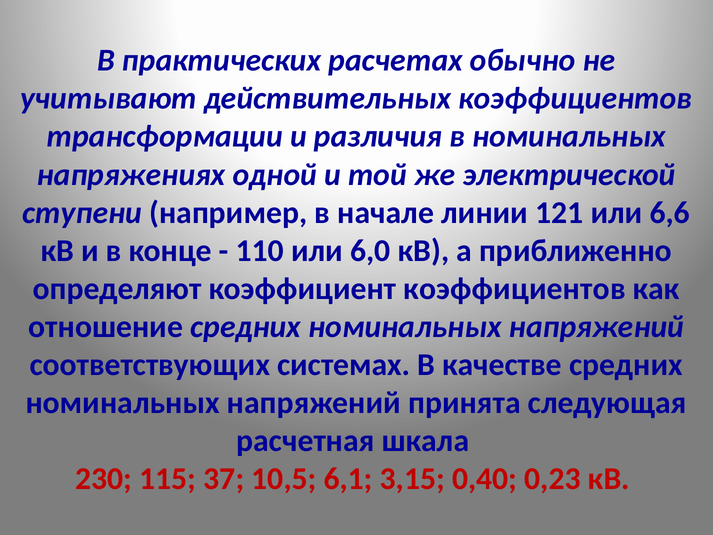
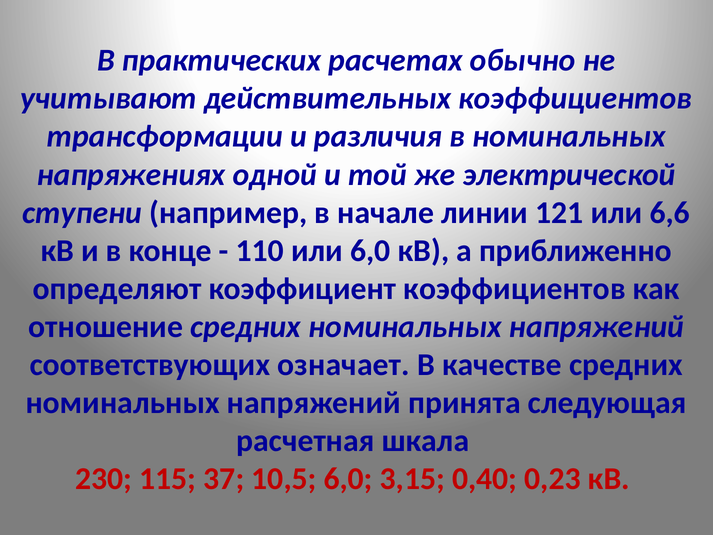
системах: системах -> означает
10,5 6,1: 6,1 -> 6,0
